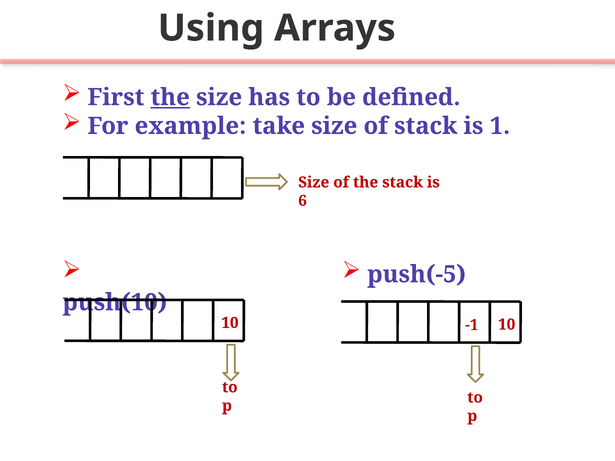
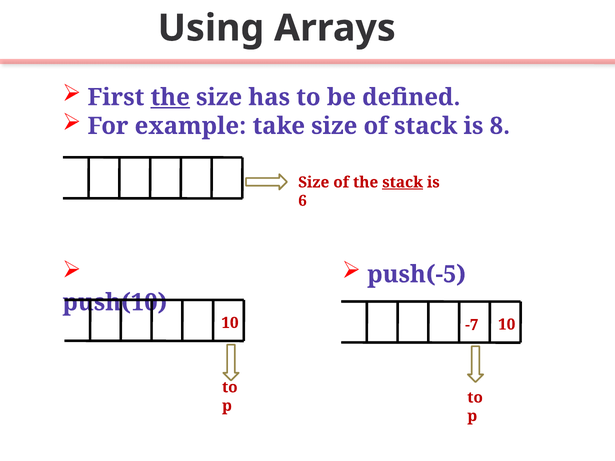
1: 1 -> 8
stack at (403, 182) underline: none -> present
-1: -1 -> -7
